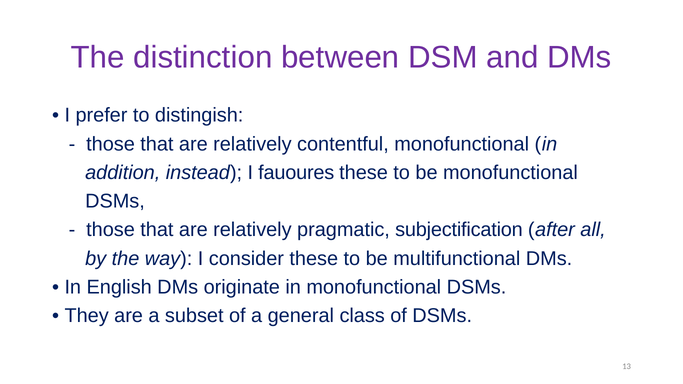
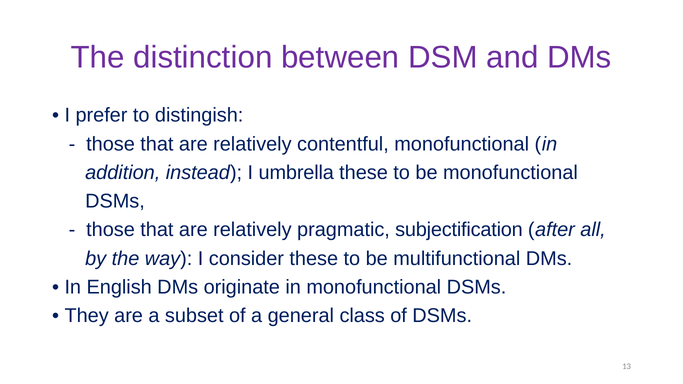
fauoures: fauoures -> umbrella
